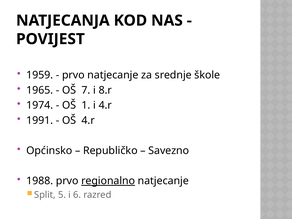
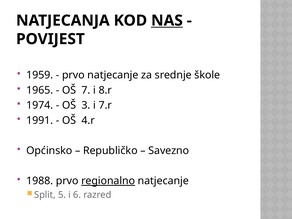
NAS underline: none -> present
1: 1 -> 3
i 4.r: 4.r -> 7.r
